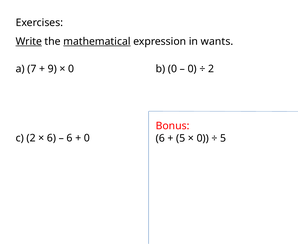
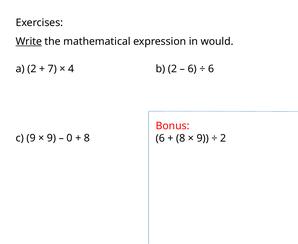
mathematical underline: present -> none
wants: wants -> would
a 7: 7 -> 2
9: 9 -> 7
0 at (71, 69): 0 -> 4
b 0: 0 -> 2
0 at (192, 69): 0 -> 6
2 at (211, 69): 2 -> 6
c 2: 2 -> 9
6 at (51, 138): 6 -> 9
6 at (70, 138): 6 -> 0
0 at (87, 138): 0 -> 8
5 at (181, 139): 5 -> 8
0 at (203, 139): 0 -> 9
5 at (223, 139): 5 -> 2
